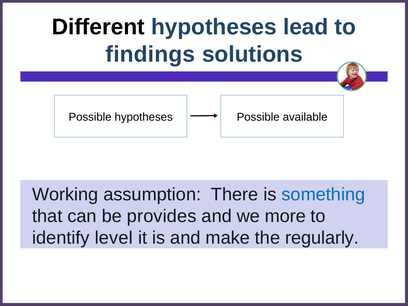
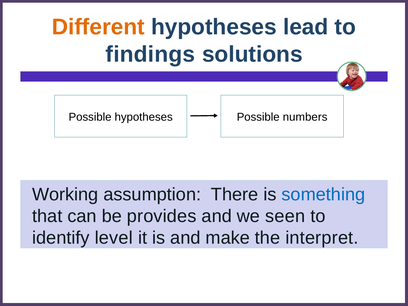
Different colour: black -> orange
available: available -> numbers
more: more -> seen
regularly: regularly -> interpret
